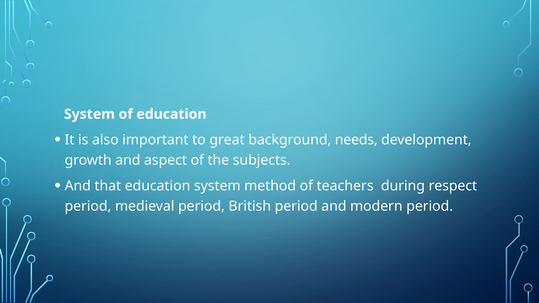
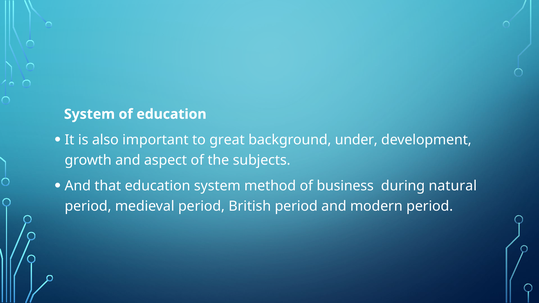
needs: needs -> under
teachers: teachers -> business
respect: respect -> natural
